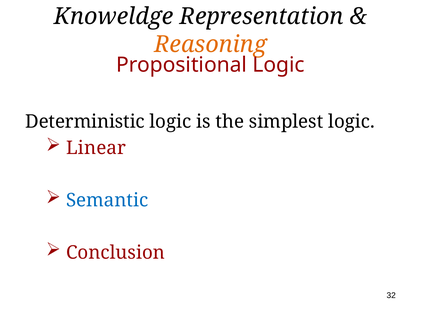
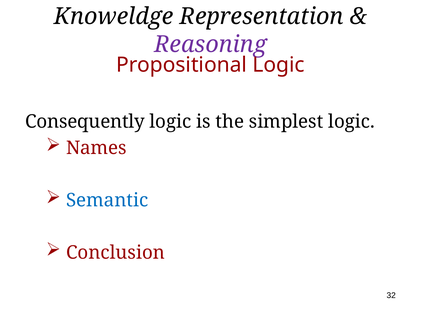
Reasoning colour: orange -> purple
Deterministic: Deterministic -> Consequently
Linear: Linear -> Names
